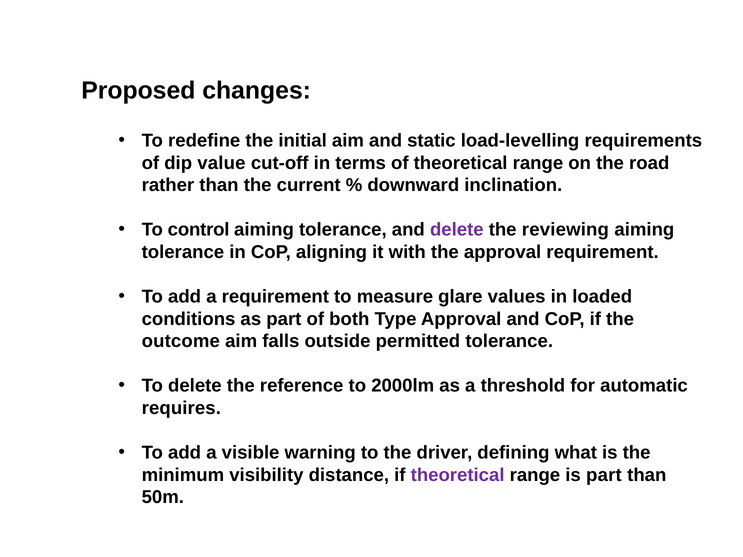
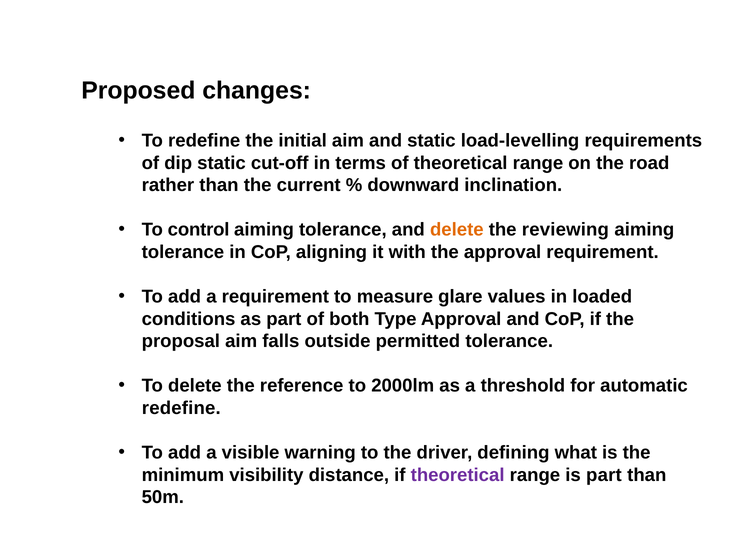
dip value: value -> static
delete at (457, 230) colour: purple -> orange
outcome: outcome -> proposal
requires at (181, 408): requires -> redefine
